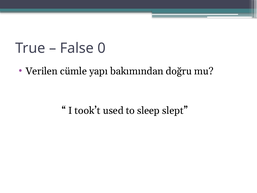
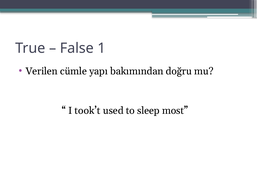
0: 0 -> 1
slept: slept -> most
